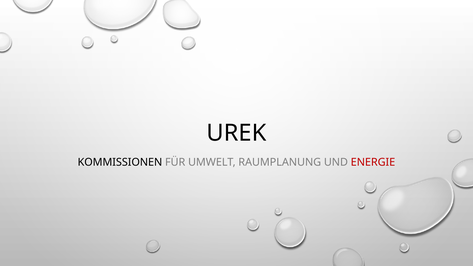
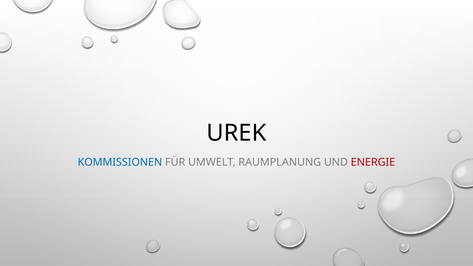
KOMMISSIONEN colour: black -> blue
